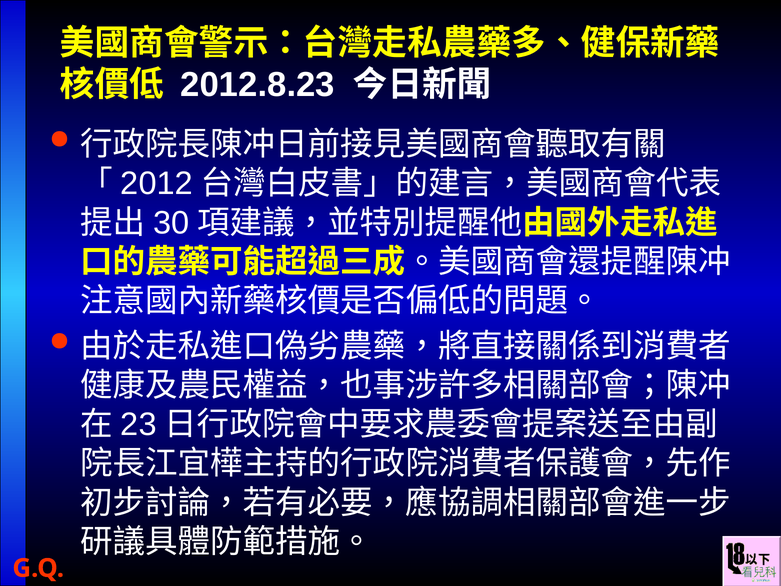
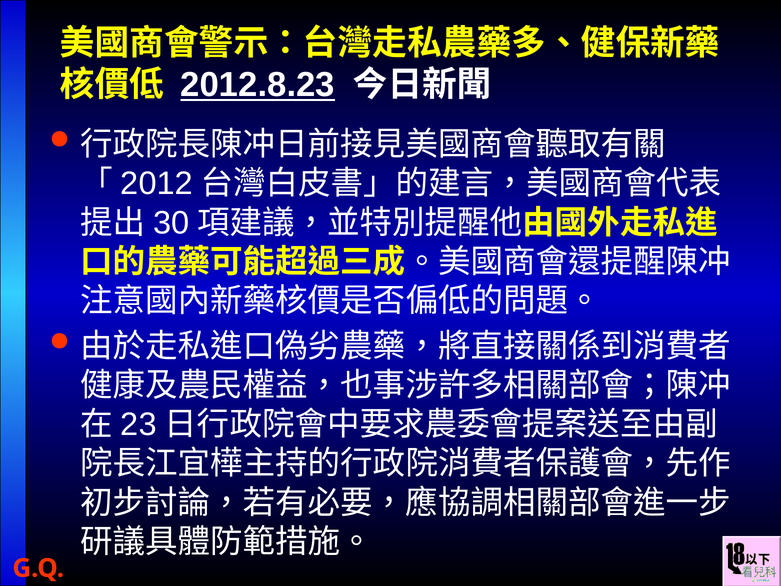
2012.8.23 underline: none -> present
